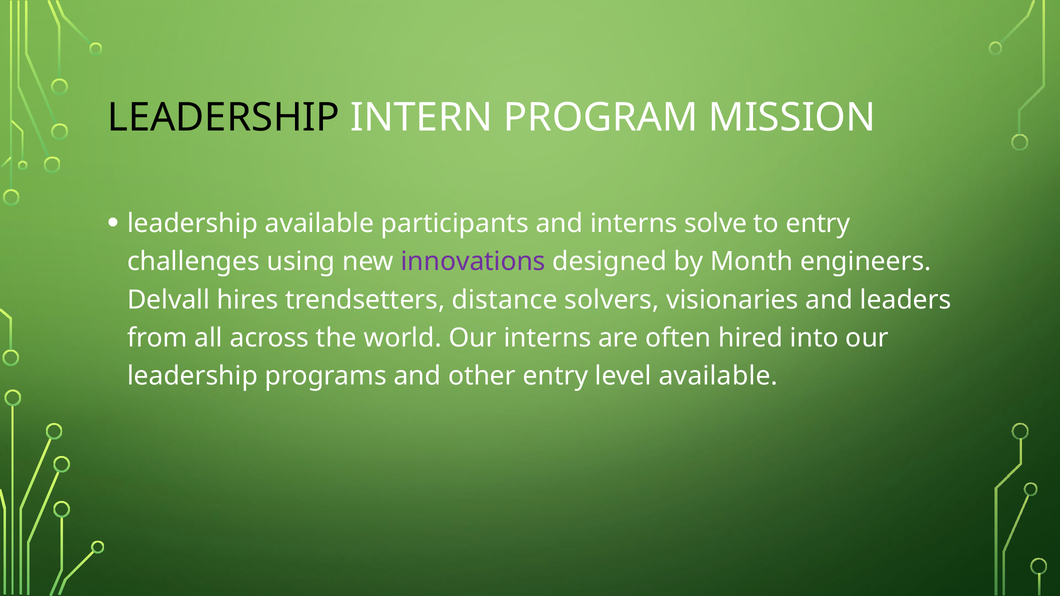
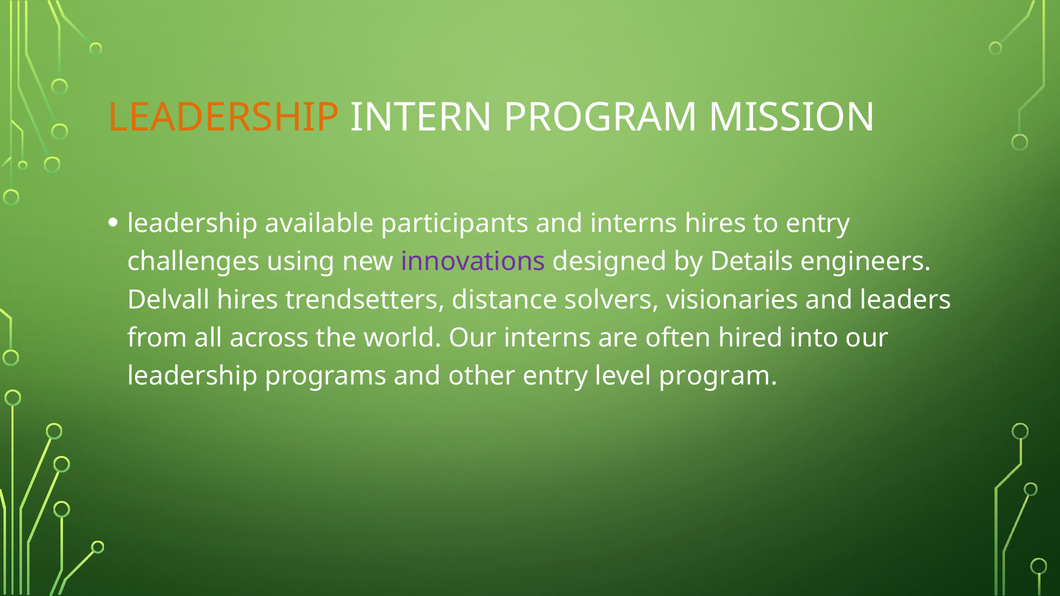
LEADERSHIP at (224, 118) colour: black -> orange
interns solve: solve -> hires
Month: Month -> Details
level available: available -> program
